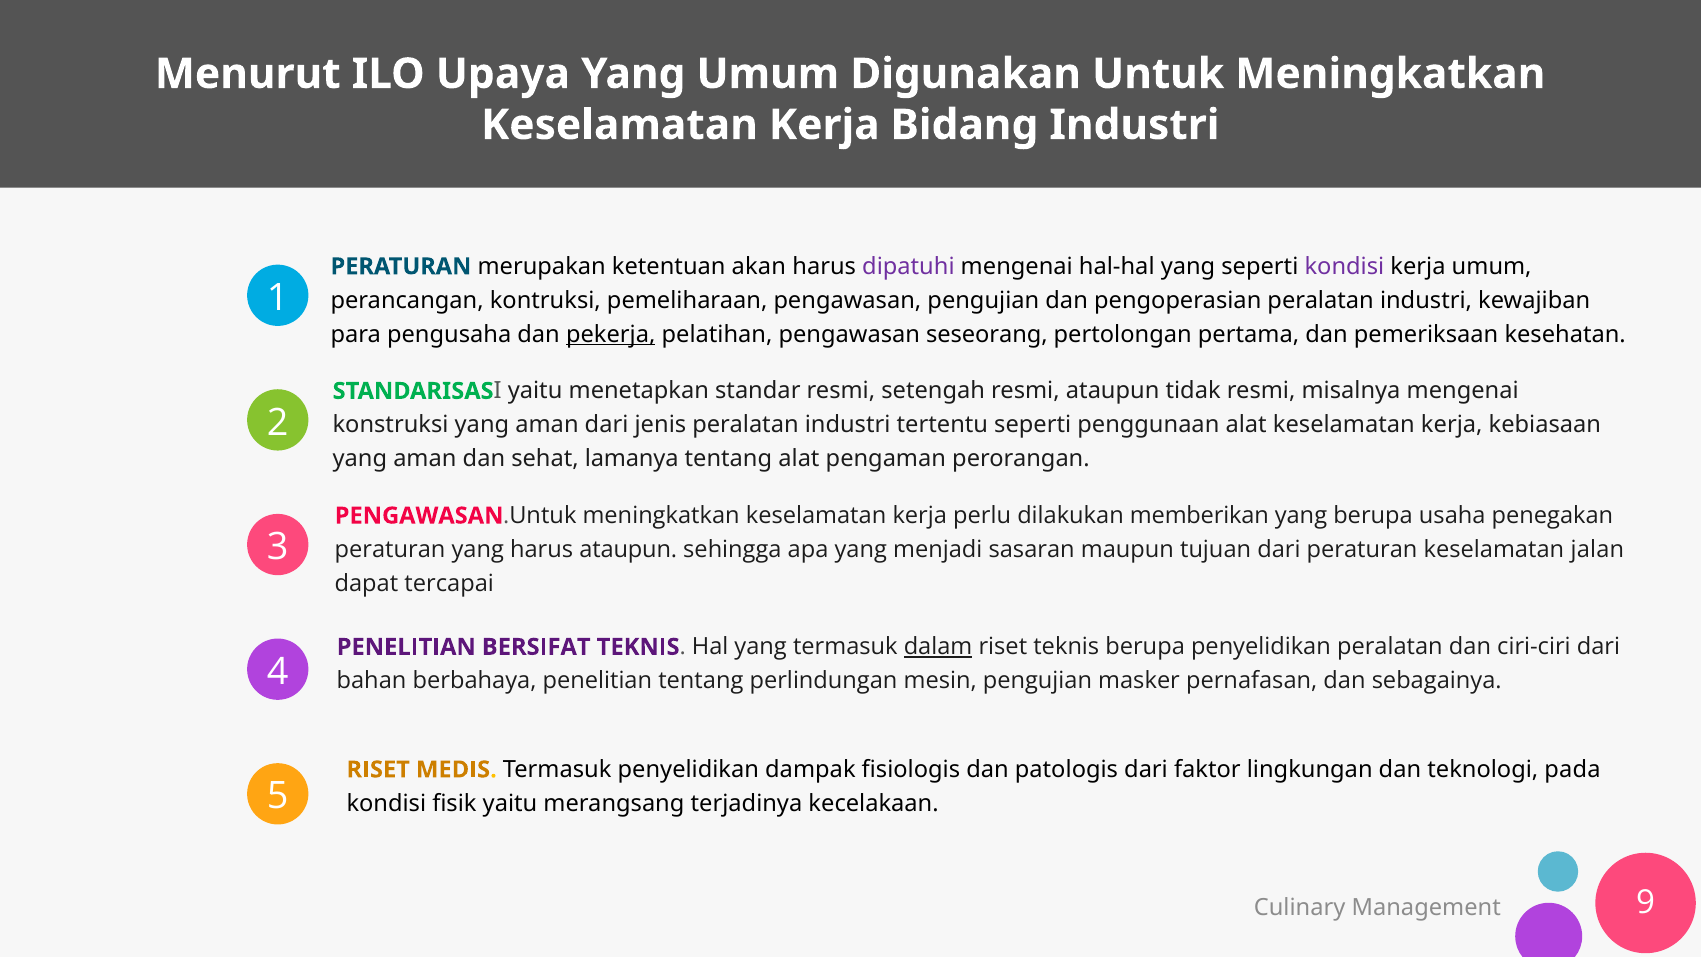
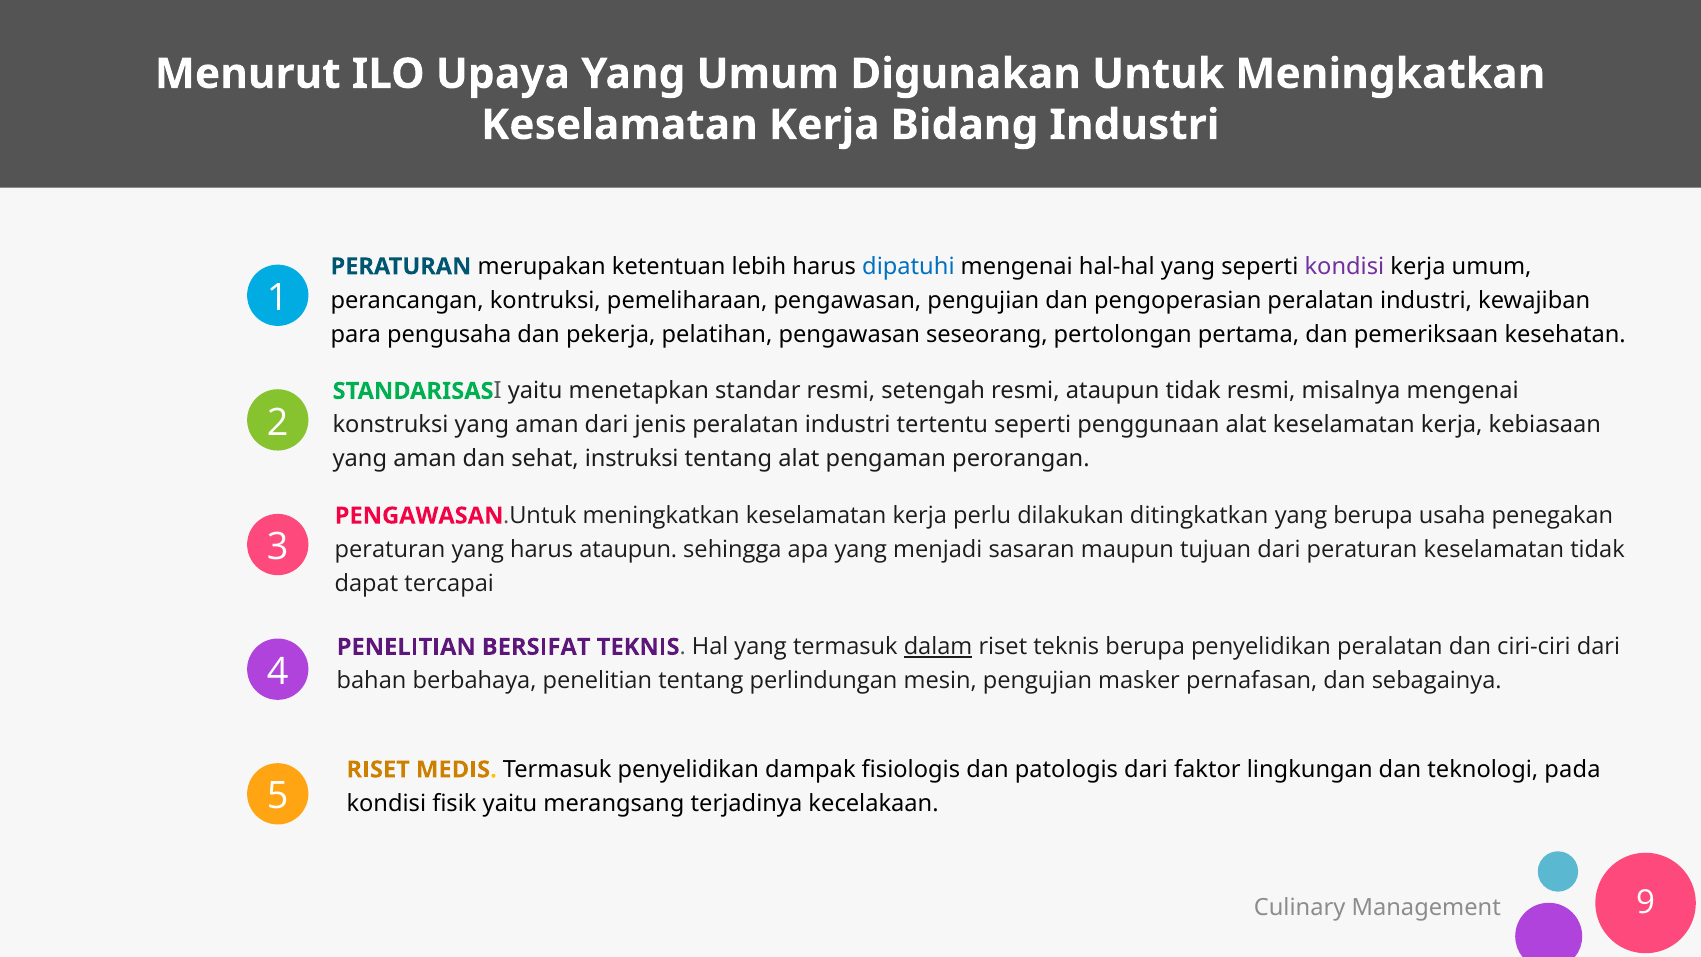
akan: akan -> lebih
dipatuhi colour: purple -> blue
pekerja underline: present -> none
lamanya: lamanya -> instruksi
memberikan: memberikan -> ditingkatkan
keselamatan jalan: jalan -> tidak
